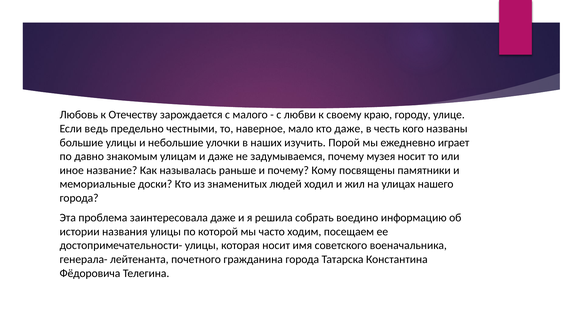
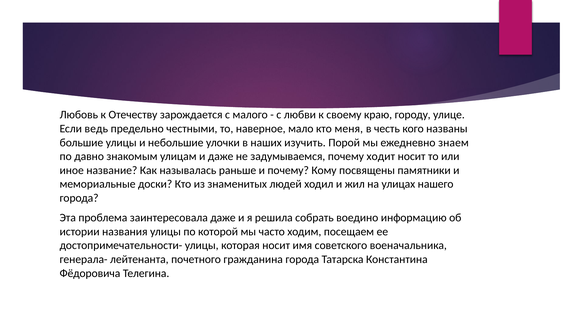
кто даже: даже -> меня
играет: играет -> знаем
музея: музея -> ходит
